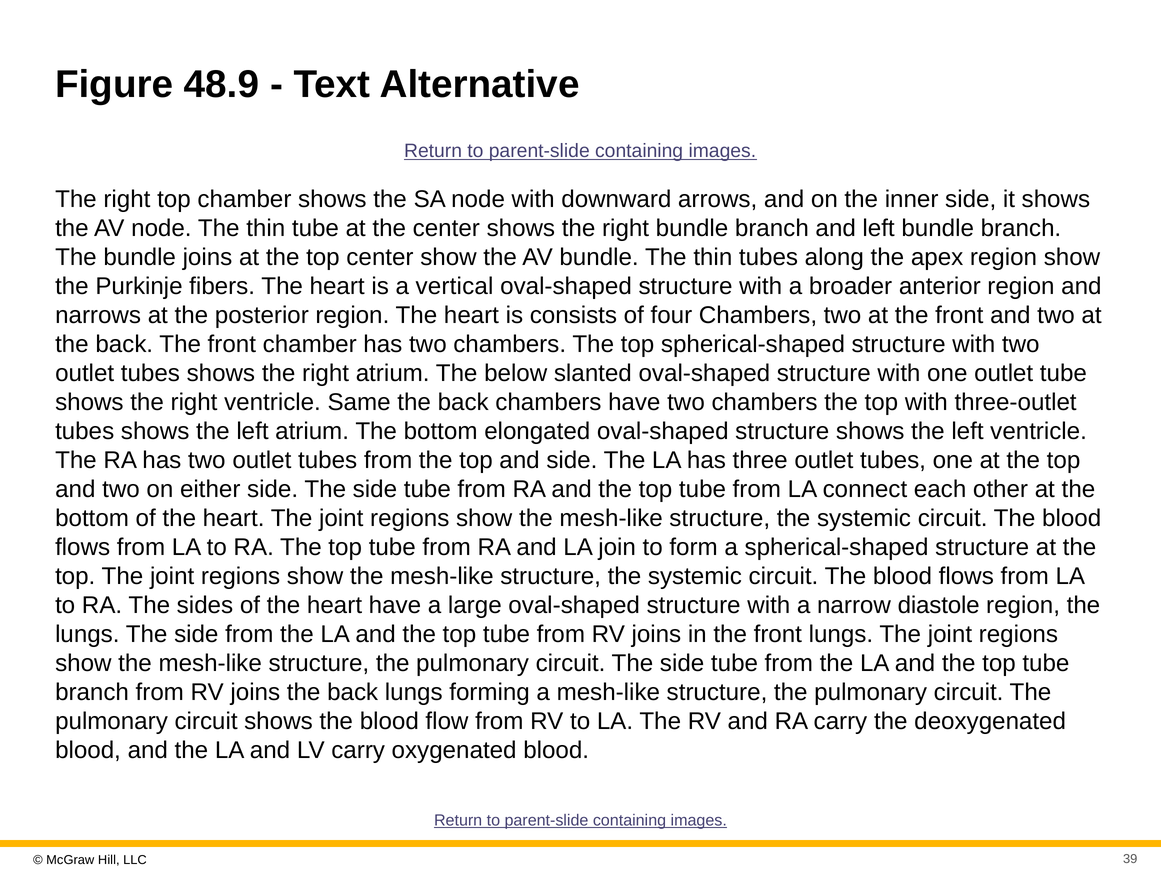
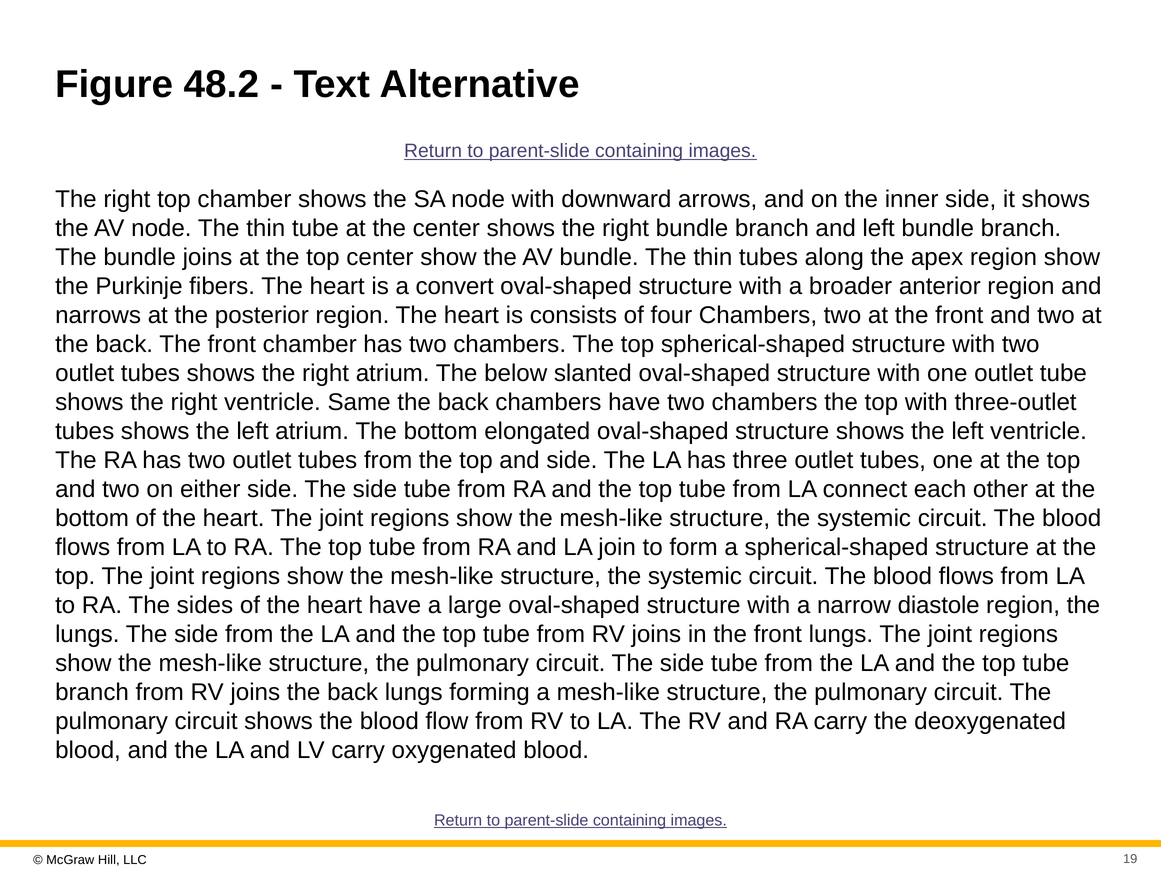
48.9: 48.9 -> 48.2
vertical: vertical -> convert
39: 39 -> 19
